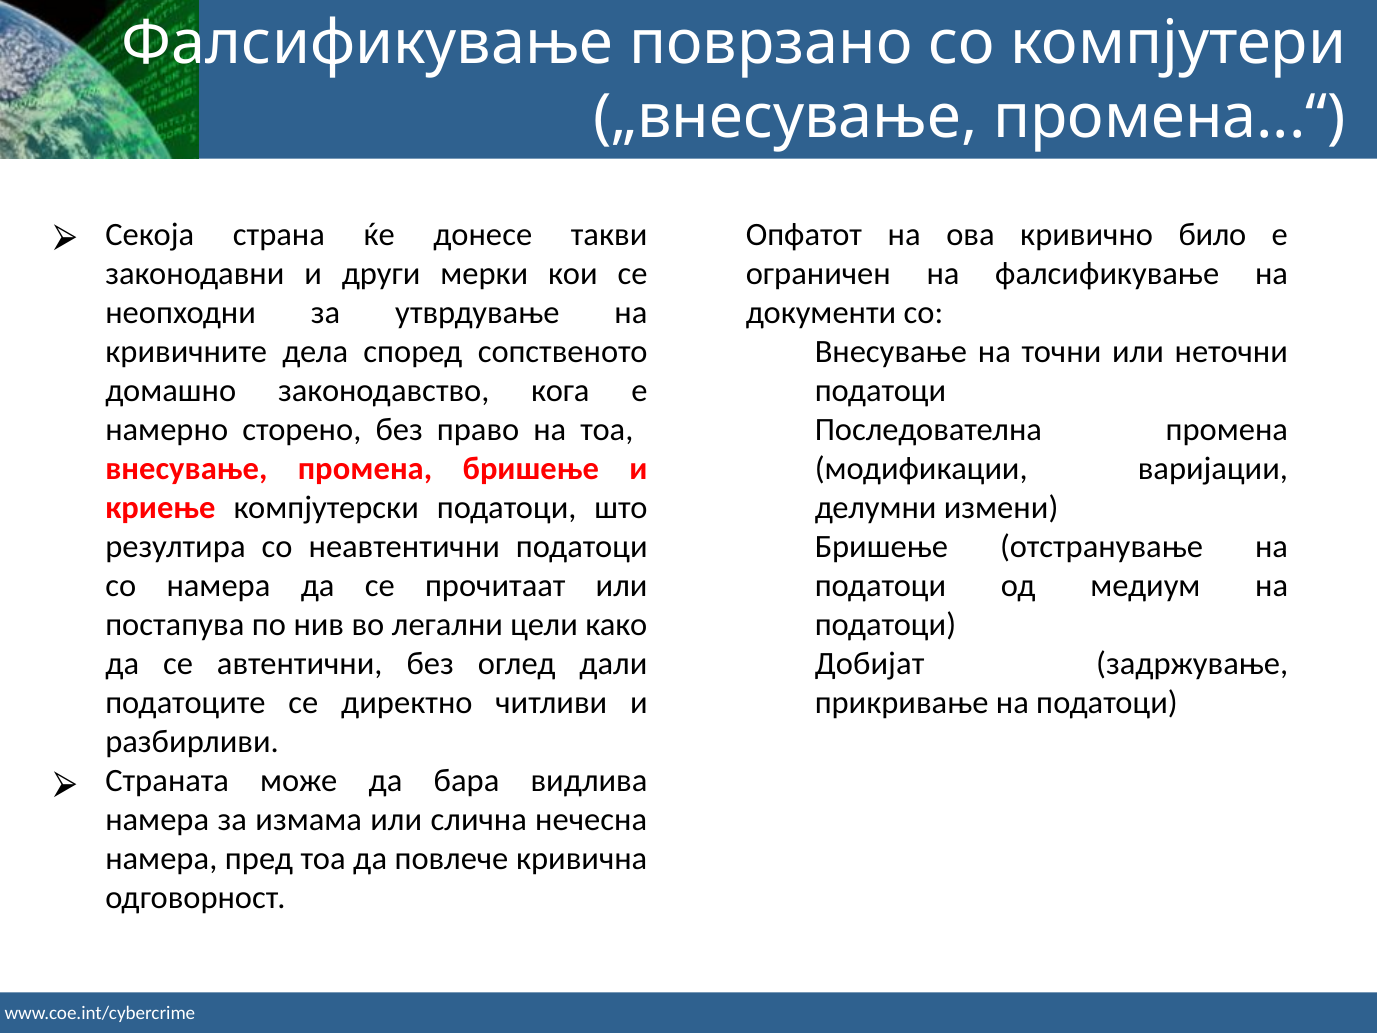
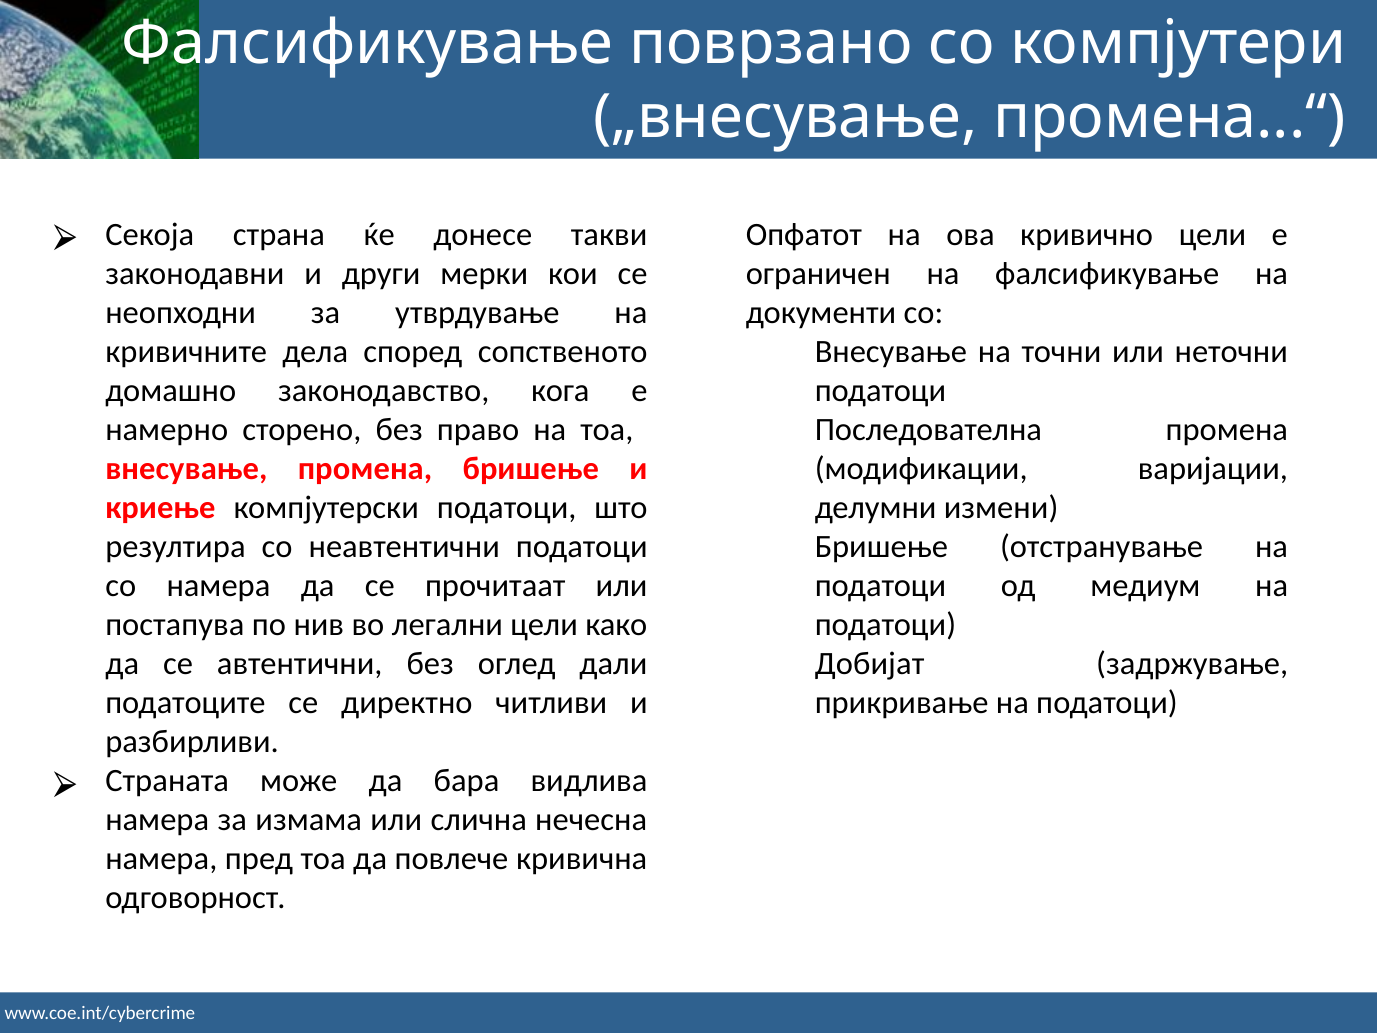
кривично било: било -> цели
